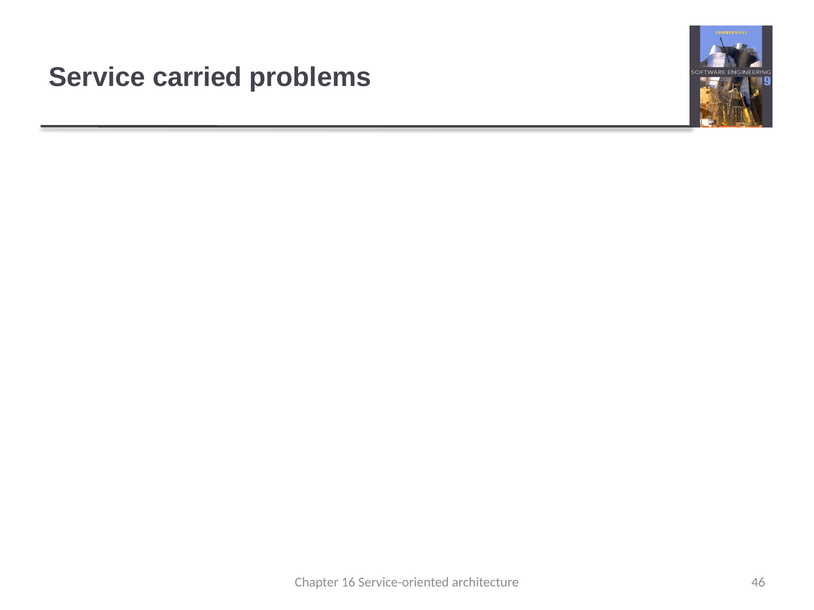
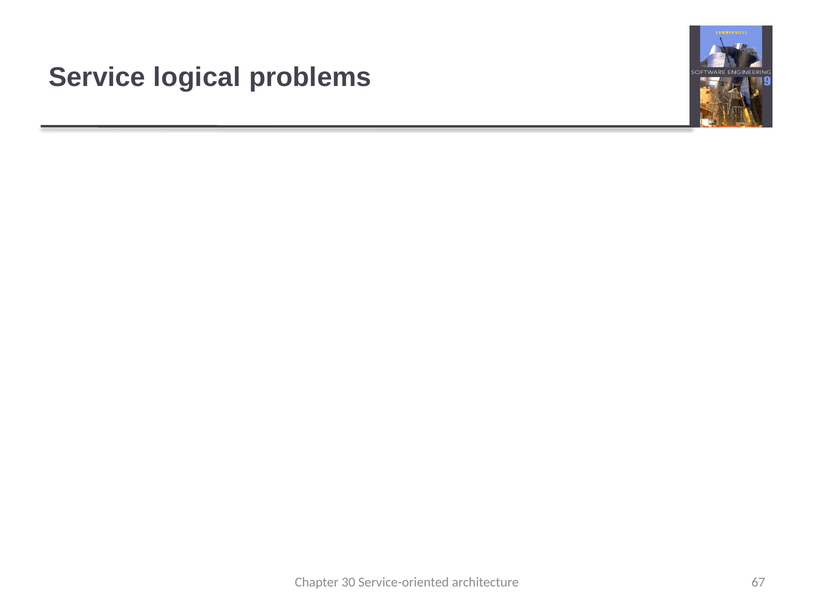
carried: carried -> logical
16: 16 -> 30
46: 46 -> 67
